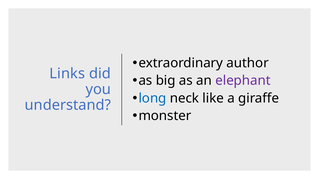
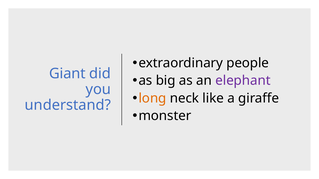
author: author -> people
Links: Links -> Giant
long colour: blue -> orange
